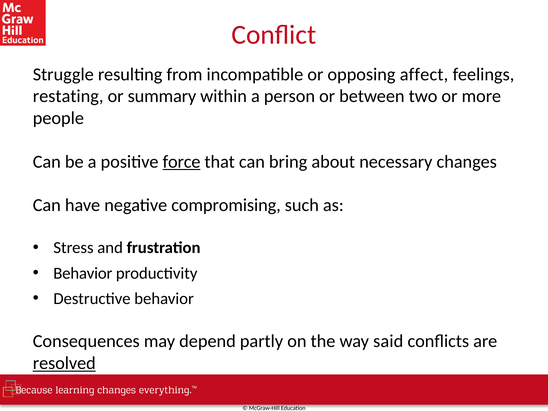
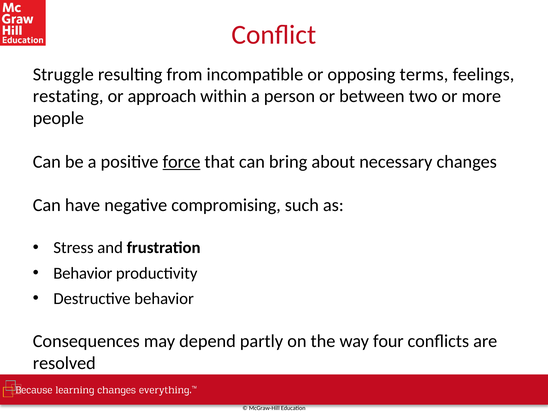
affect: affect -> terms
summary: summary -> approach
said: said -> four
resolved underline: present -> none
